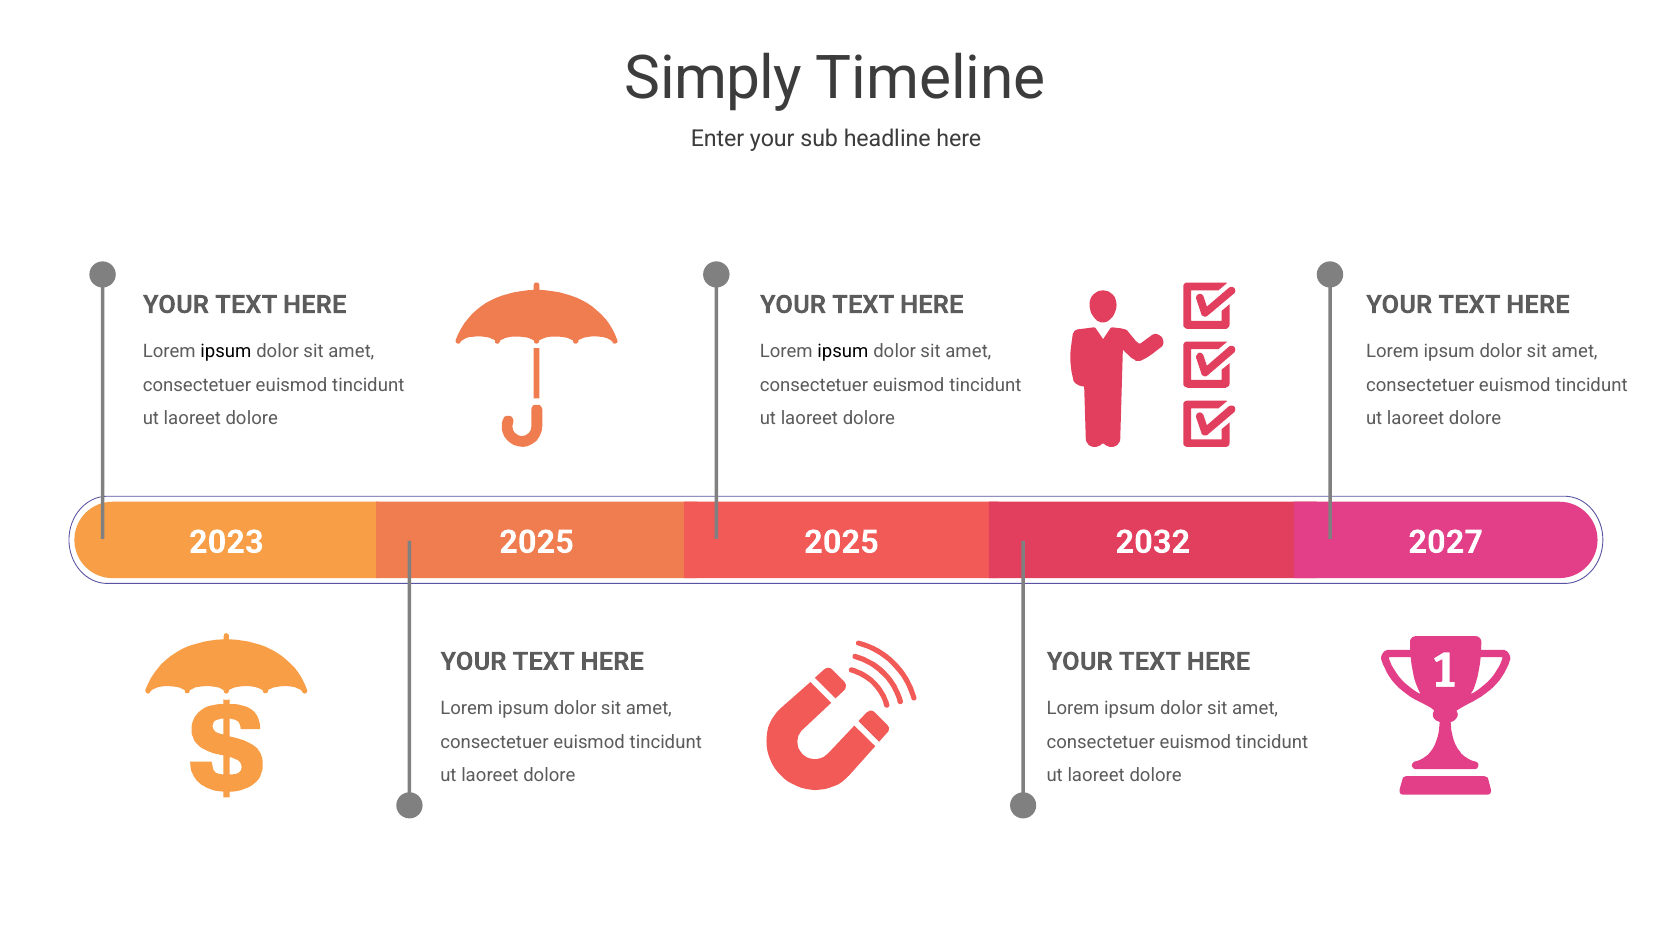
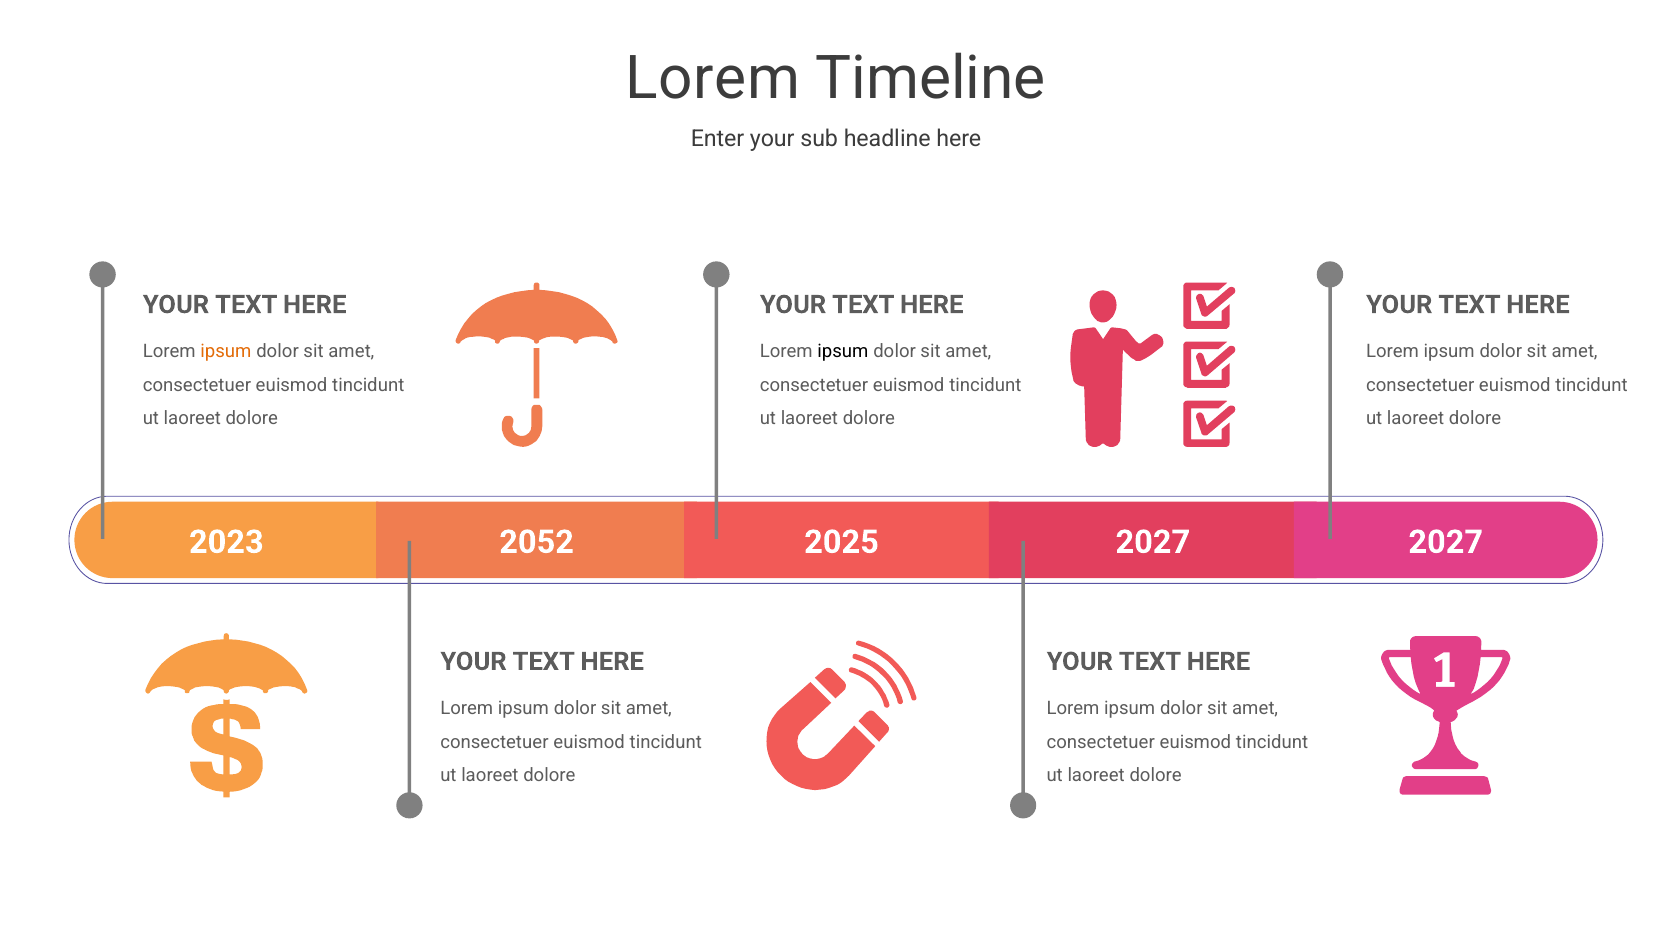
Simply at (714, 78): Simply -> Lorem
ipsum at (226, 352) colour: black -> orange
2023 2025: 2025 -> 2052
2025 2032: 2032 -> 2027
